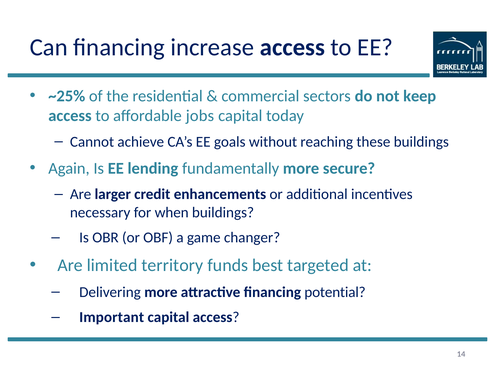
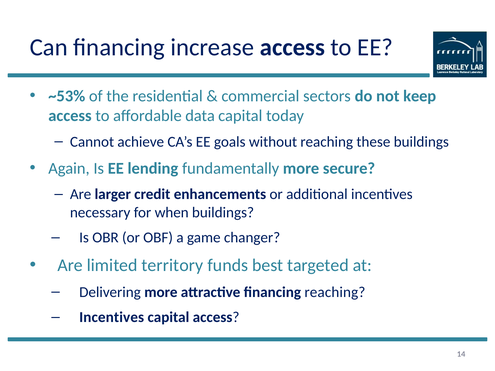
~25%: ~25% -> ~53%
jobs: jobs -> data
financing potential: potential -> reaching
Important at (112, 318): Important -> Incentives
